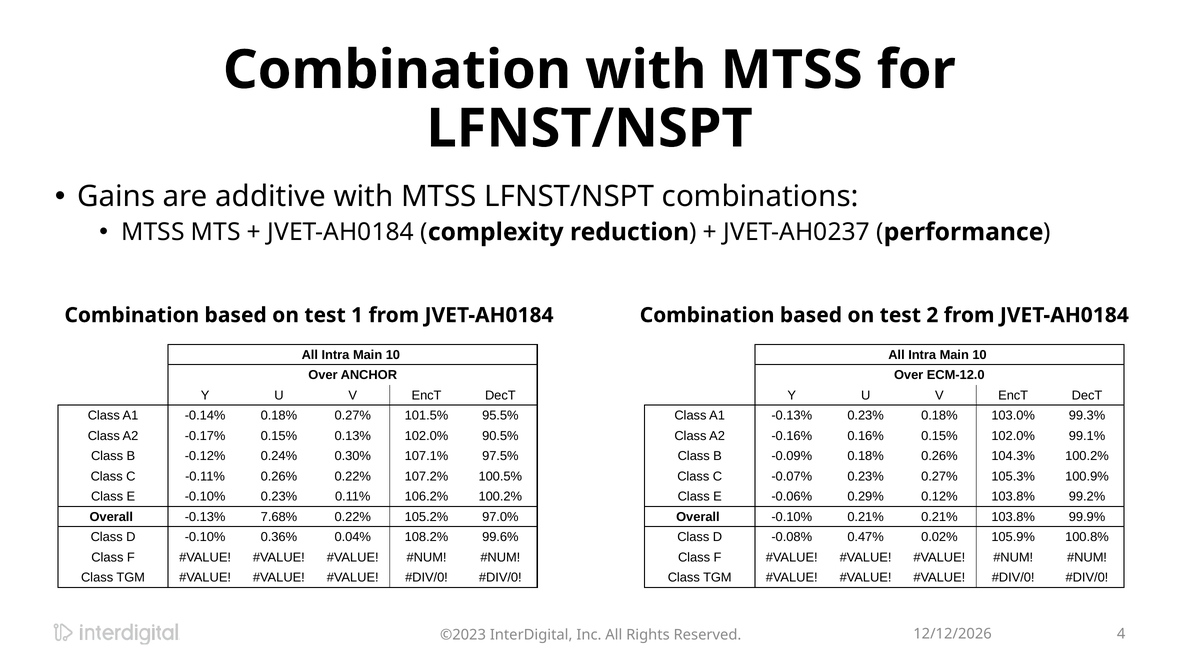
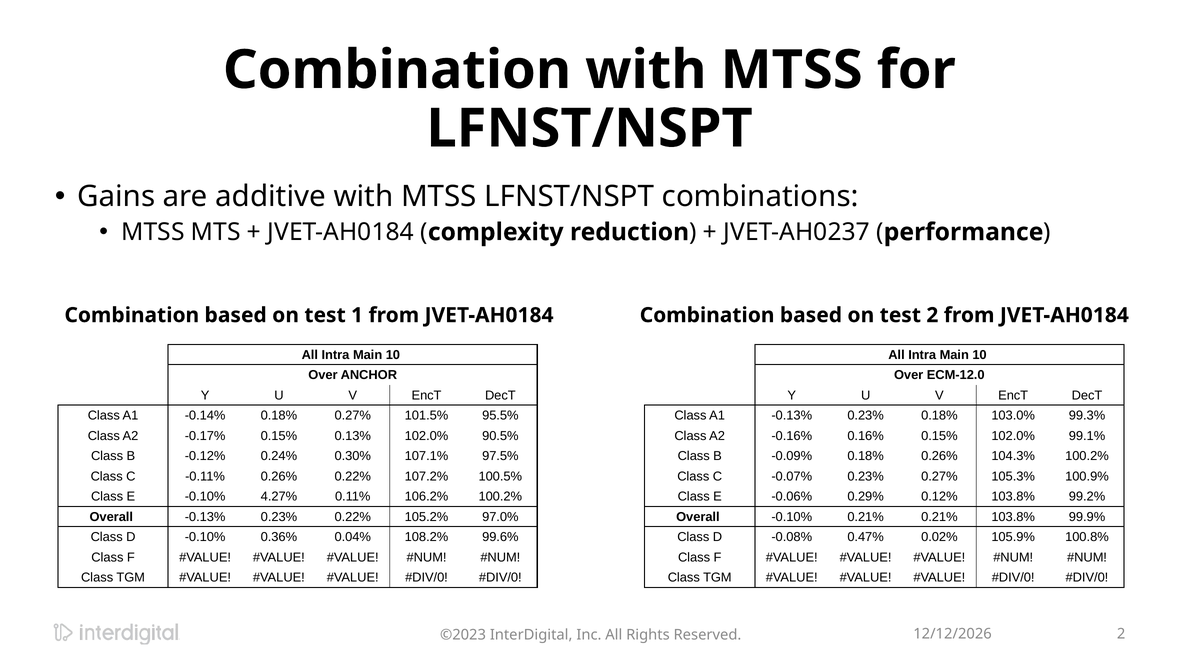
-0.10% 0.23%: 0.23% -> 4.27%
Overall -0.13% 7.68%: 7.68% -> 0.23%
4 at (1121, 634): 4 -> 2
